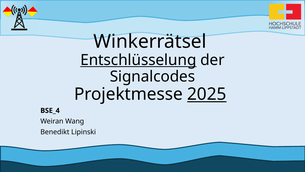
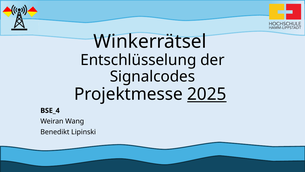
Entschlüsselung underline: present -> none
